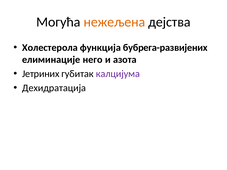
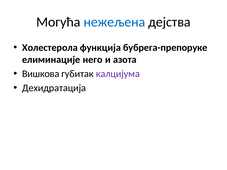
нежељена colour: orange -> blue
бубрега-развијених: бубрега-развијених -> бубрега-препоруке
Јетриних: Јетриних -> Вишкова
